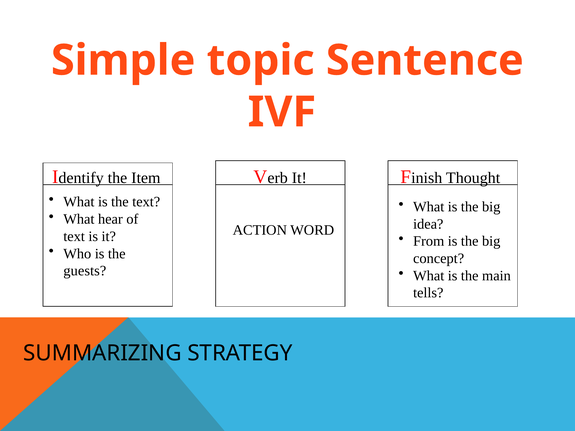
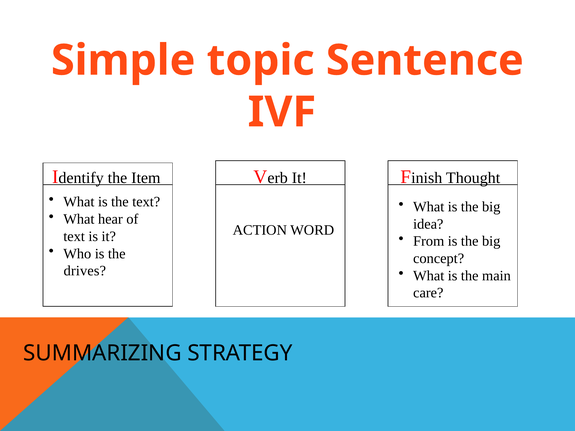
guests: guests -> drives
tells: tells -> care
